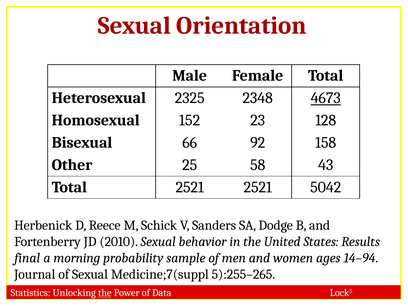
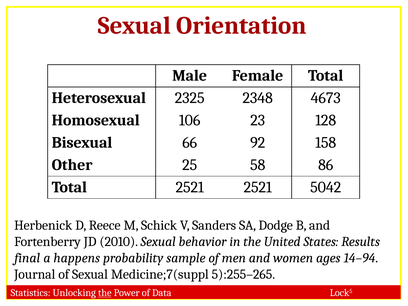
4673 underline: present -> none
152: 152 -> 106
43: 43 -> 86
morning: morning -> happens
